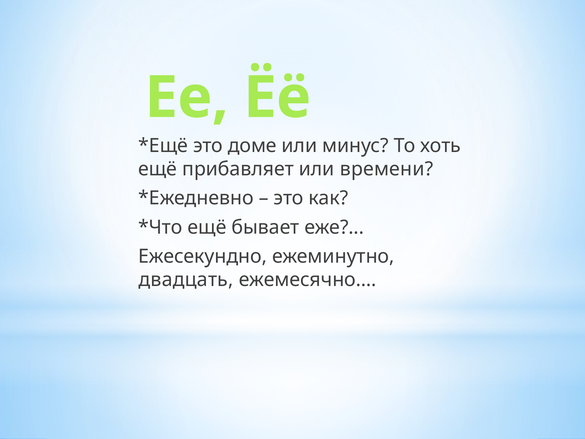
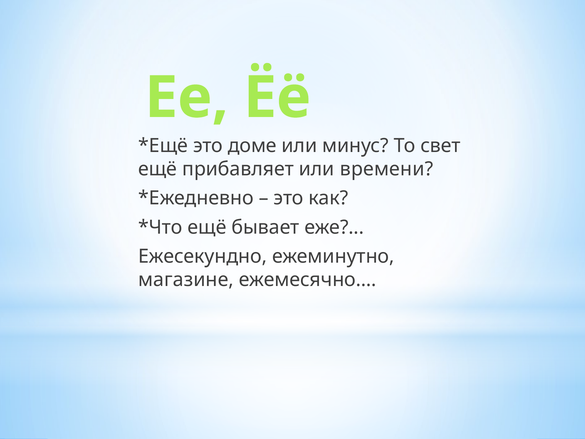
хоть: хоть -> свет
двадцать: двадцать -> магазине
